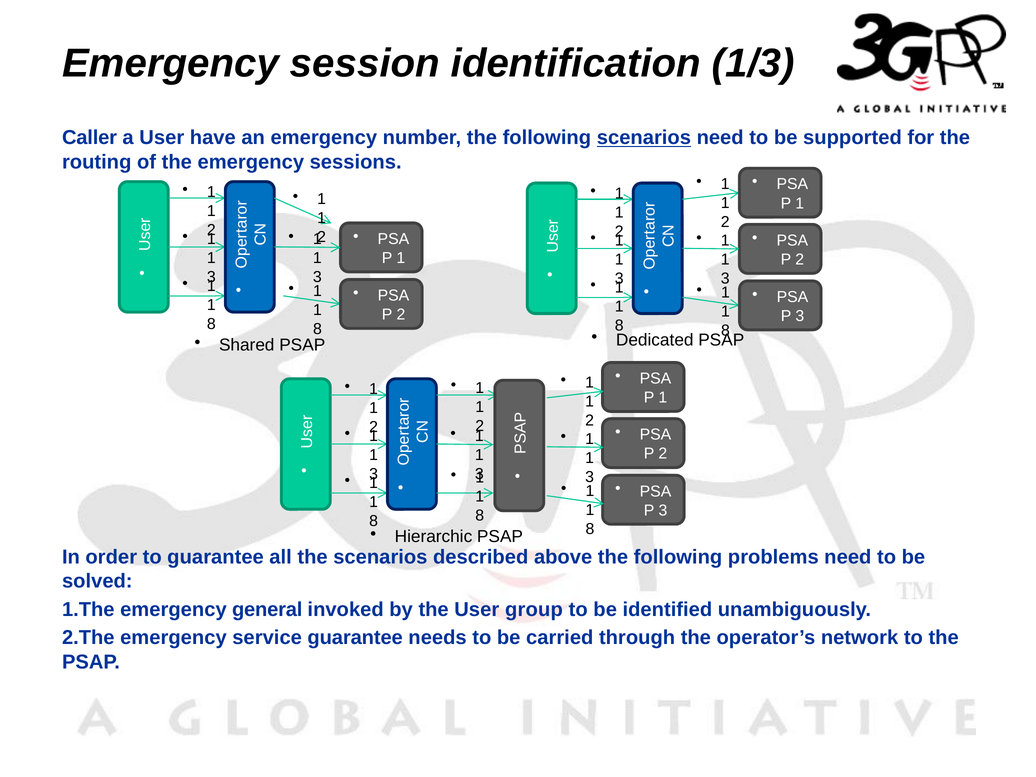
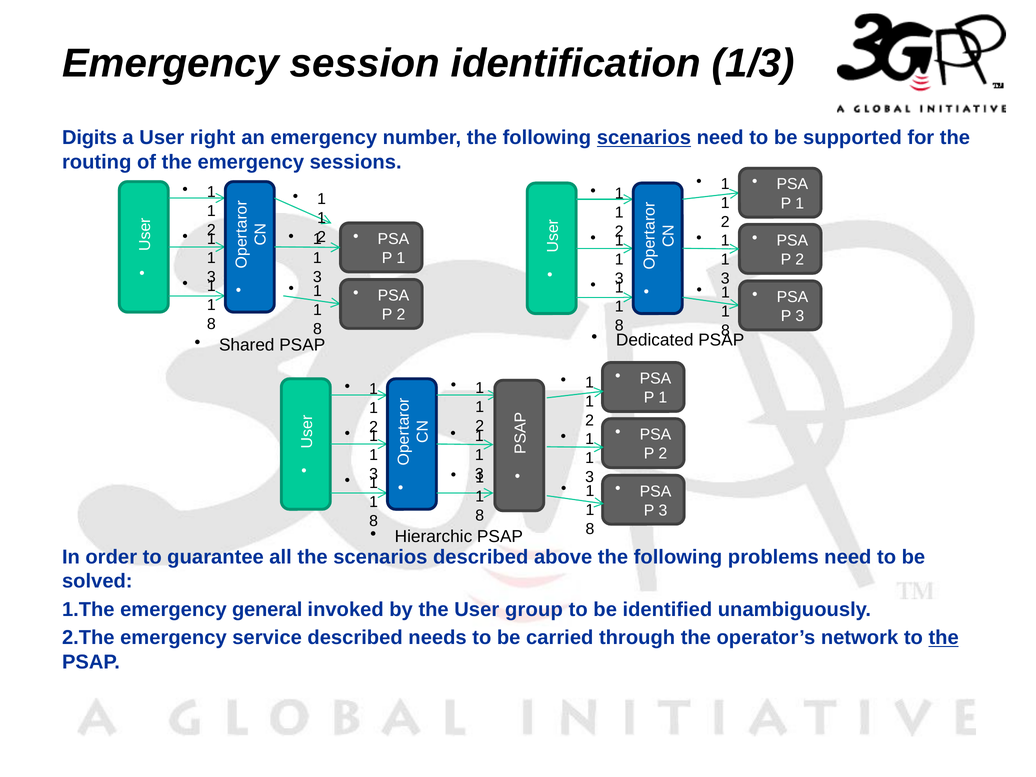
Caller: Caller -> Digits
have: have -> right
service guarantee: guarantee -> described
the at (944, 638) underline: none -> present
